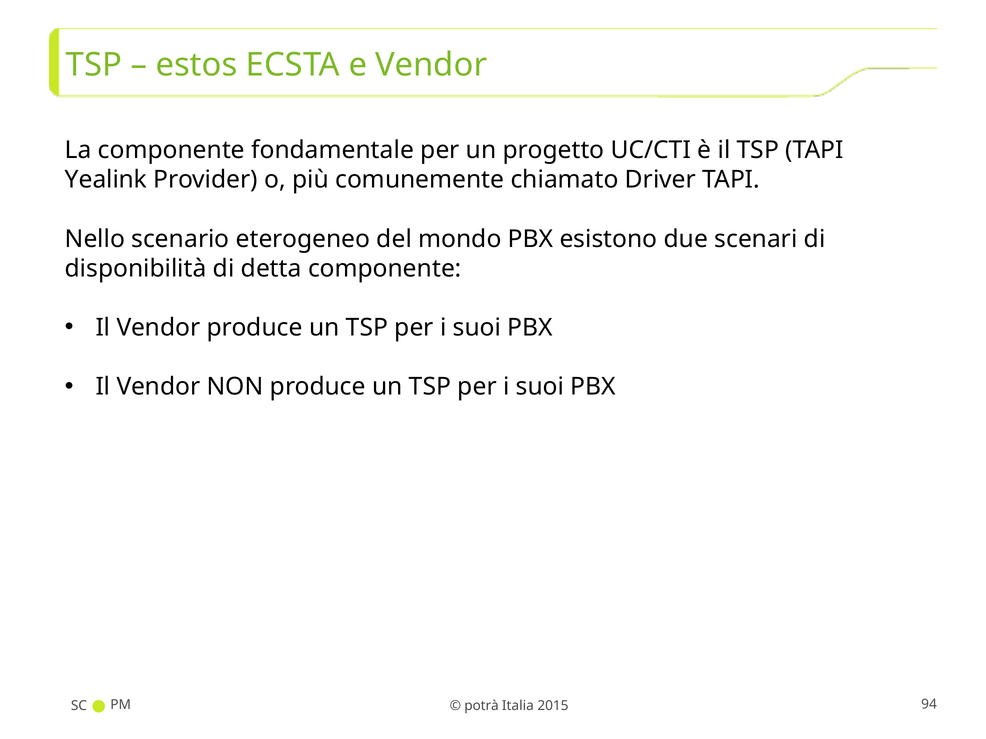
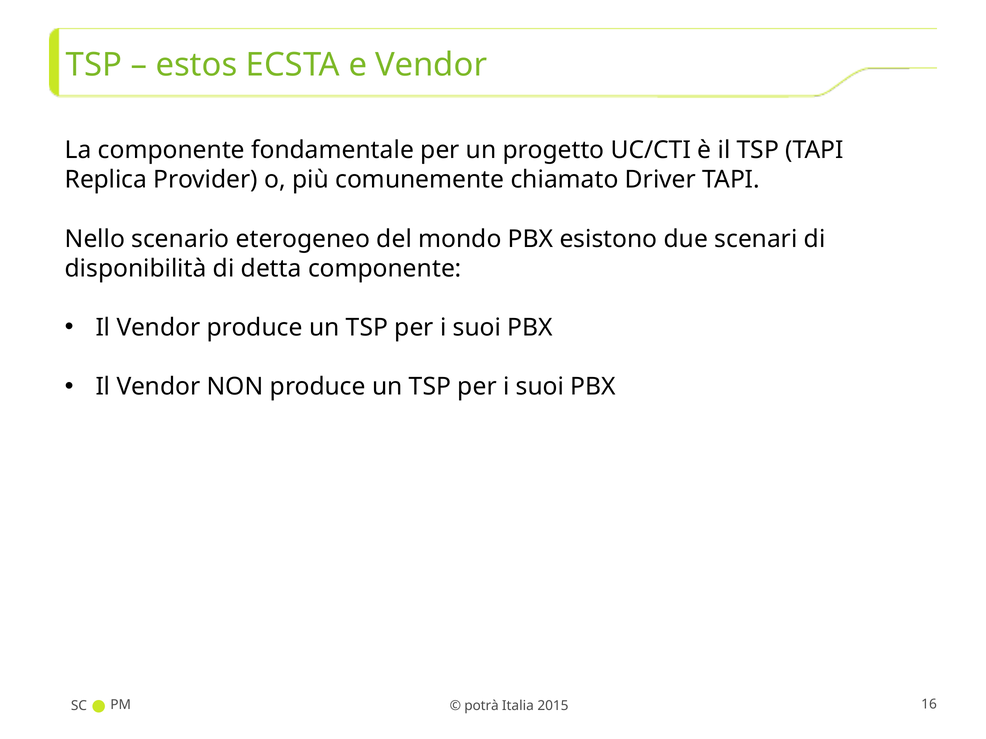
Yealink: Yealink -> Replica
94: 94 -> 16
